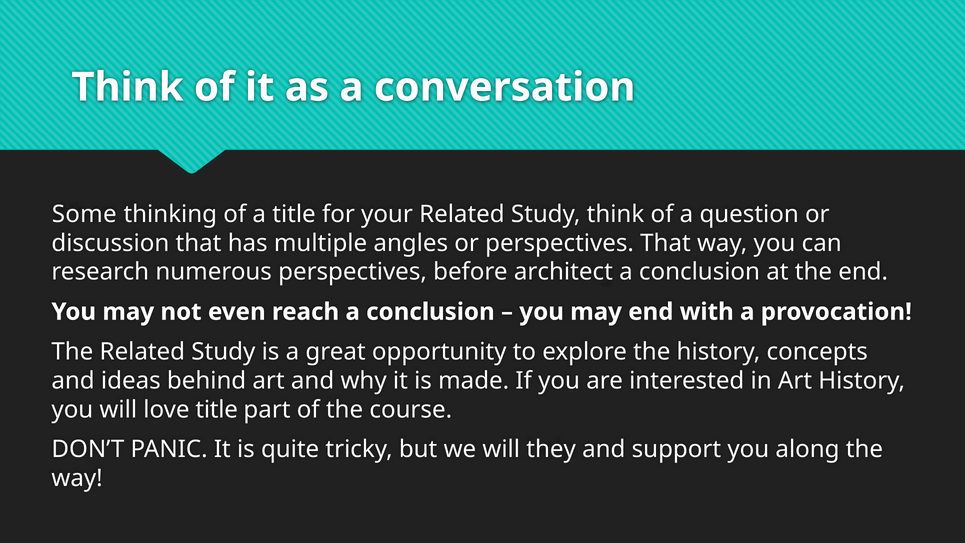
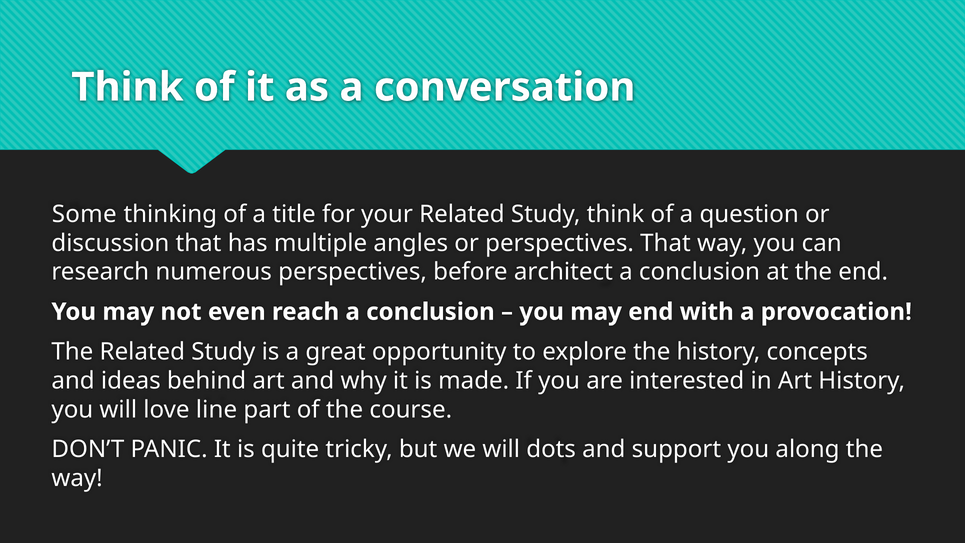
love title: title -> line
they: they -> dots
